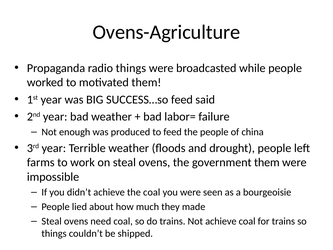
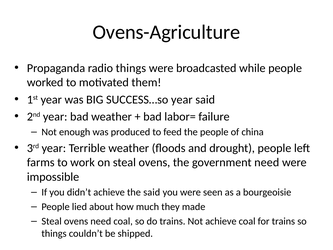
SUCCESS…so feed: feed -> year
government them: them -> need
the coal: coal -> said
